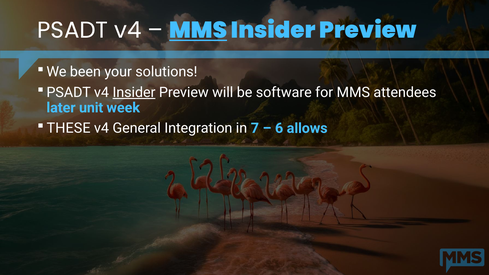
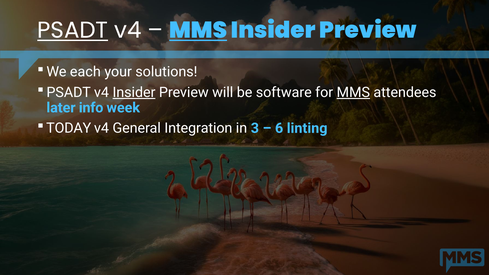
PSADT at (73, 30) underline: none -> present
been: been -> each
MMS at (353, 92) underline: none -> present
unit: unit -> info
THESE: THESE -> TODAY
7: 7 -> 3
allows: allows -> linting
